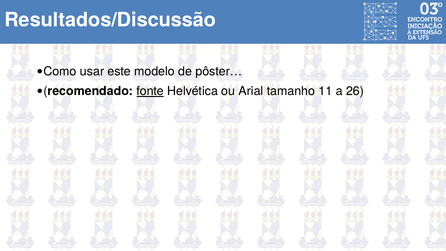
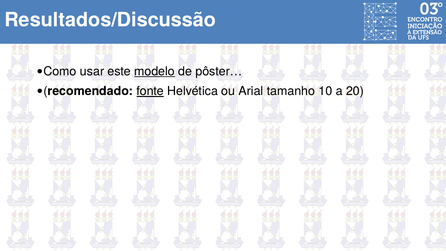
modelo underline: none -> present
11: 11 -> 10
26: 26 -> 20
